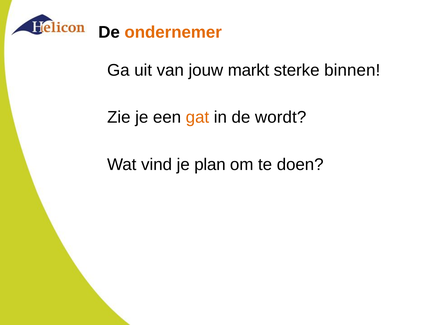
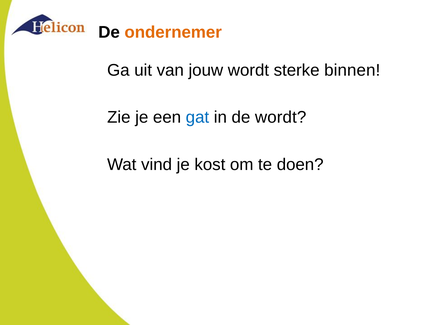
jouw markt: markt -> wordt
gat colour: orange -> blue
plan: plan -> kost
